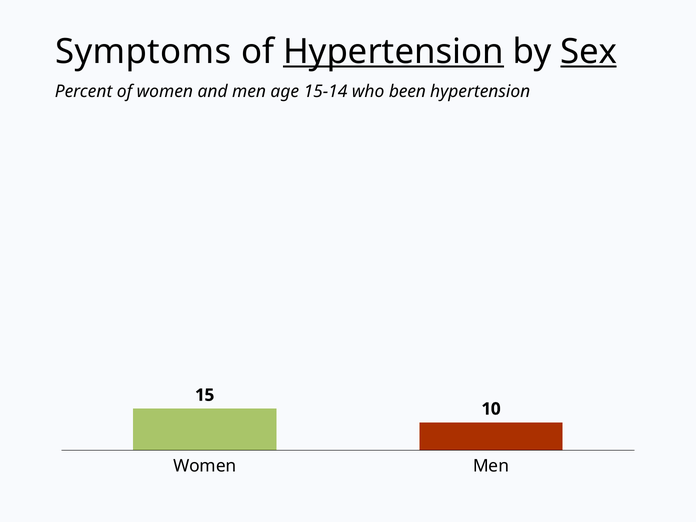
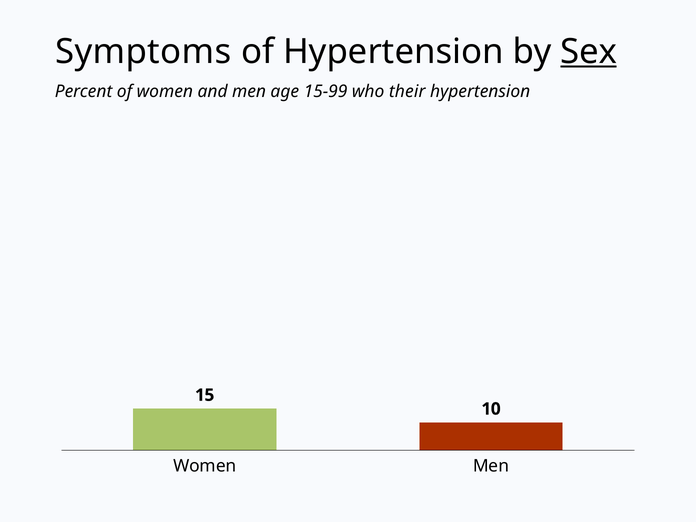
Hypertension at (393, 52) underline: present -> none
15-14: 15-14 -> 15-99
been: been -> their
